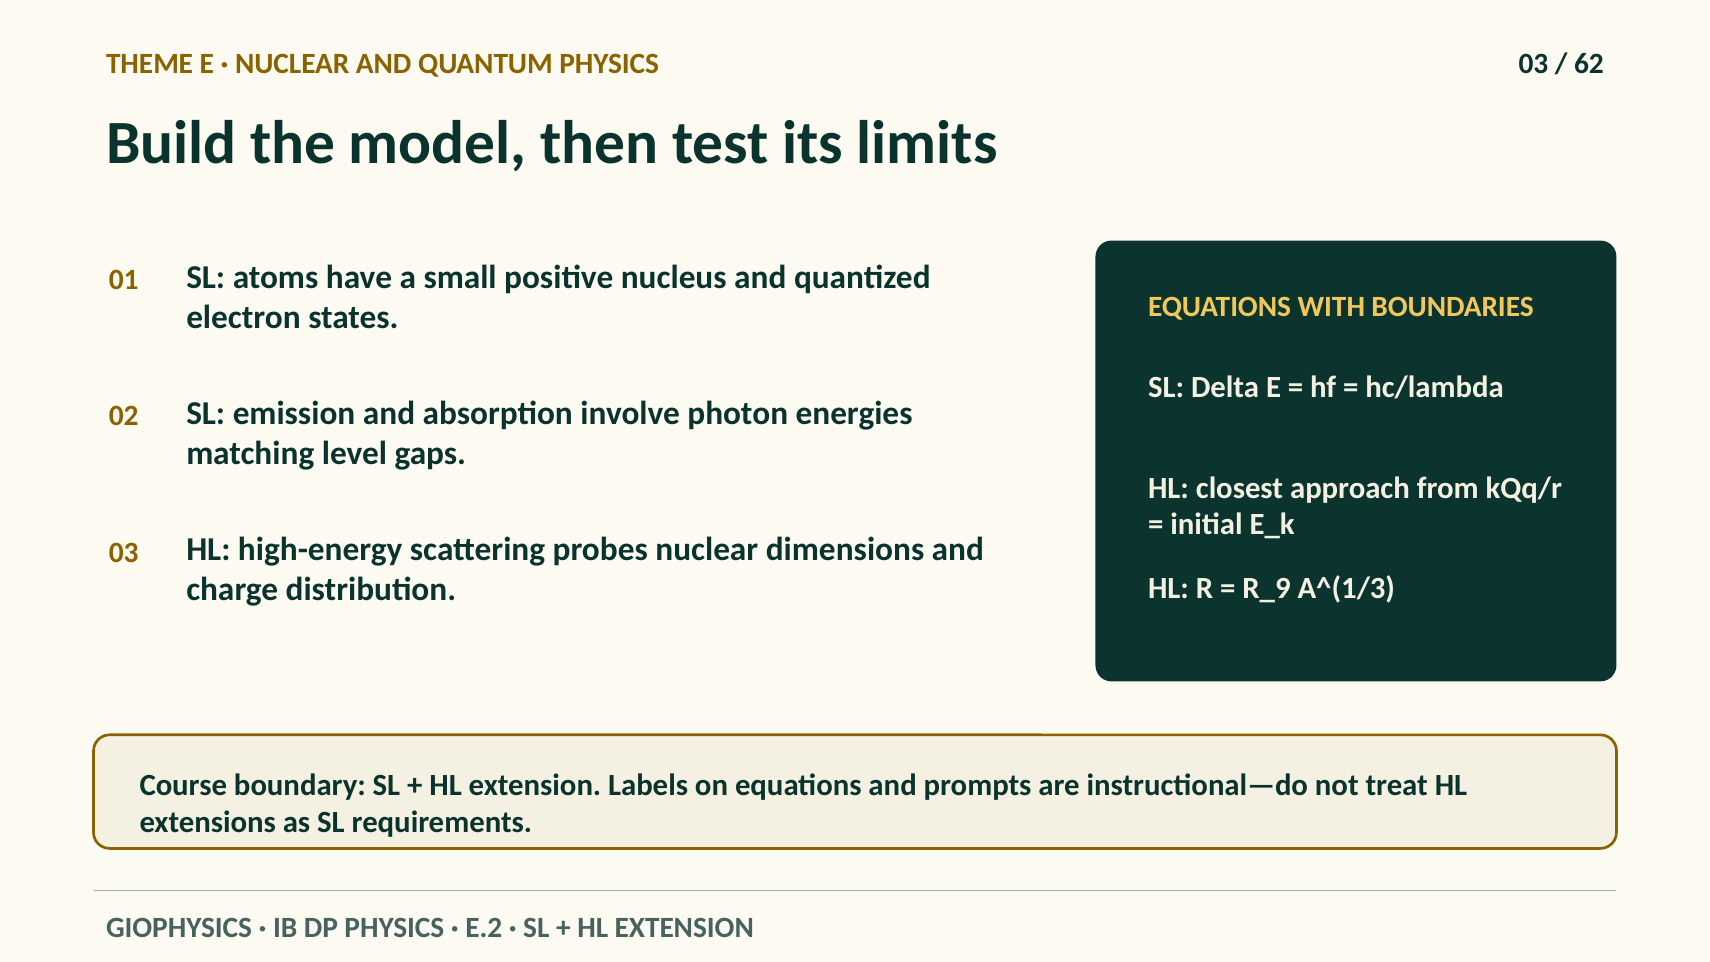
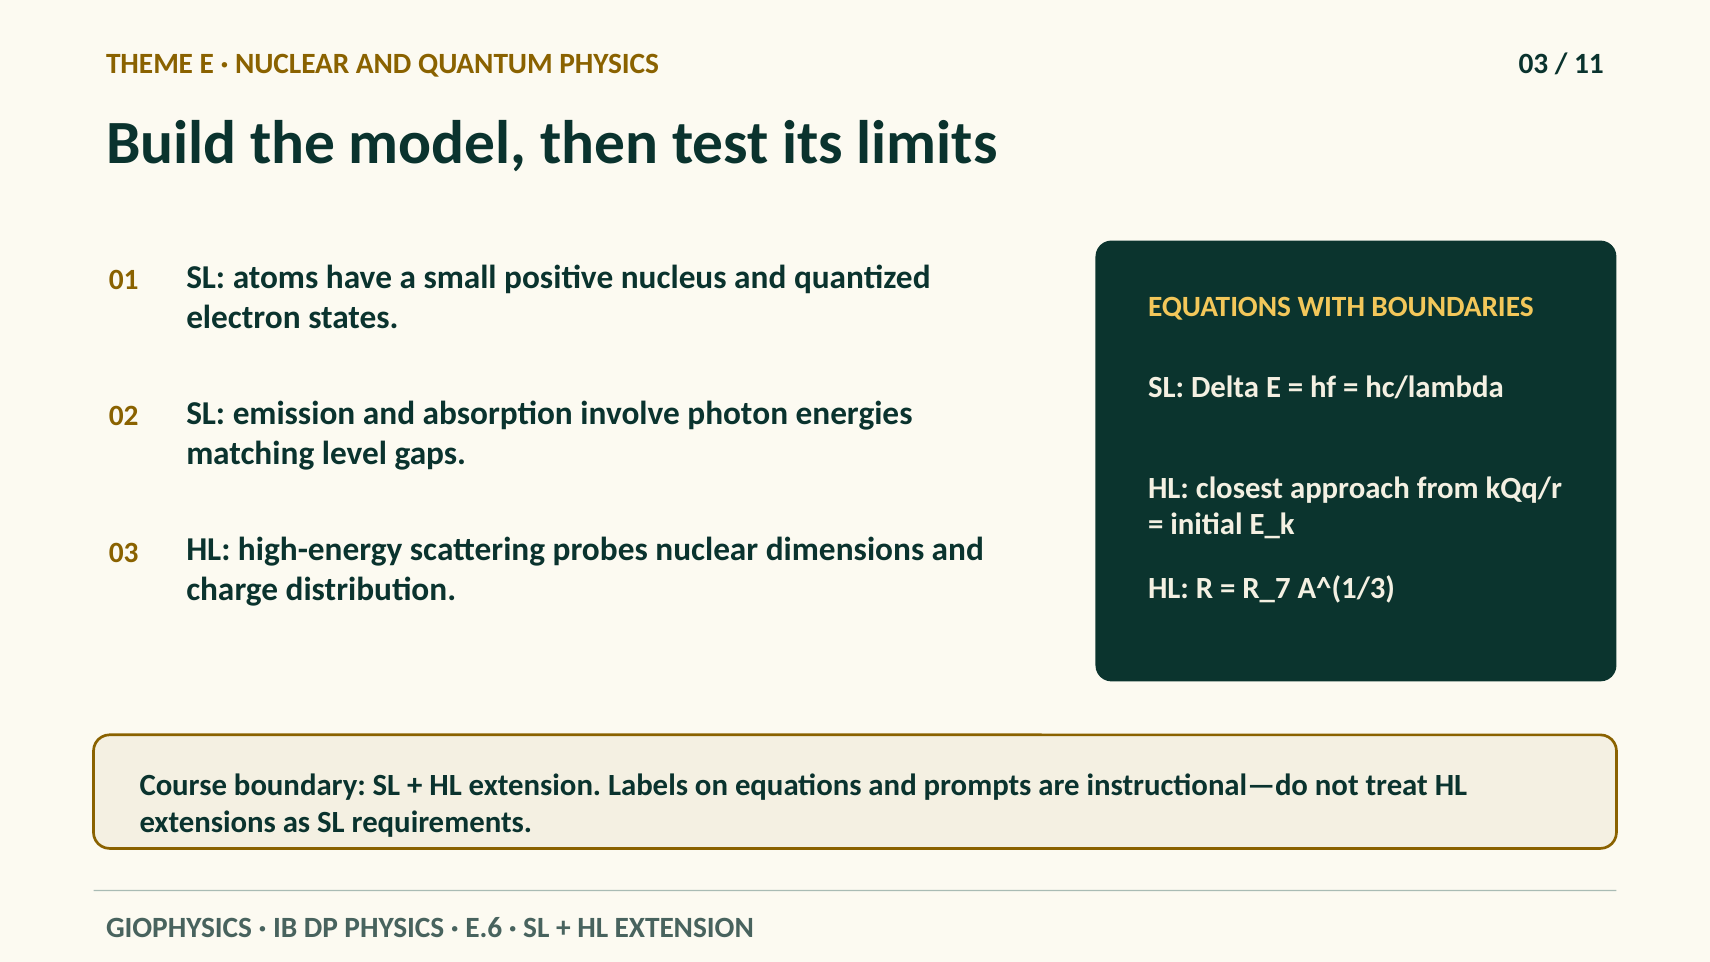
62: 62 -> 11
R_9: R_9 -> R_7
E.2: E.2 -> E.6
